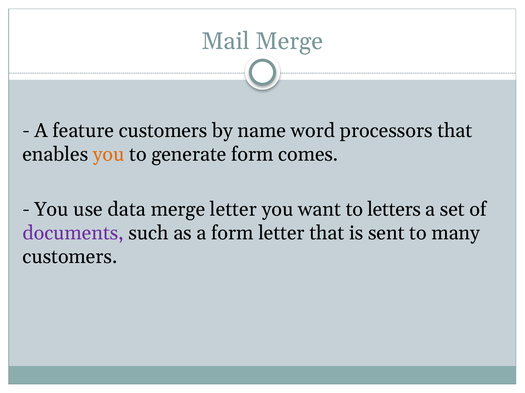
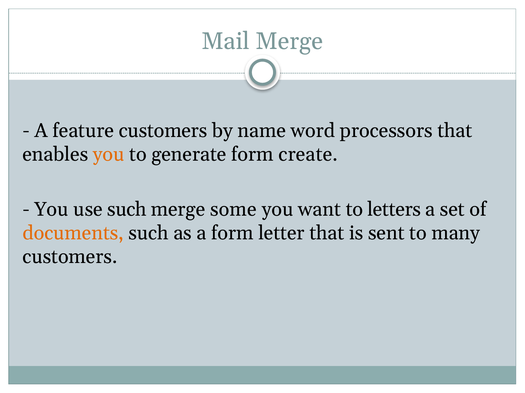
comes: comes -> create
use data: data -> such
merge letter: letter -> some
documents colour: purple -> orange
